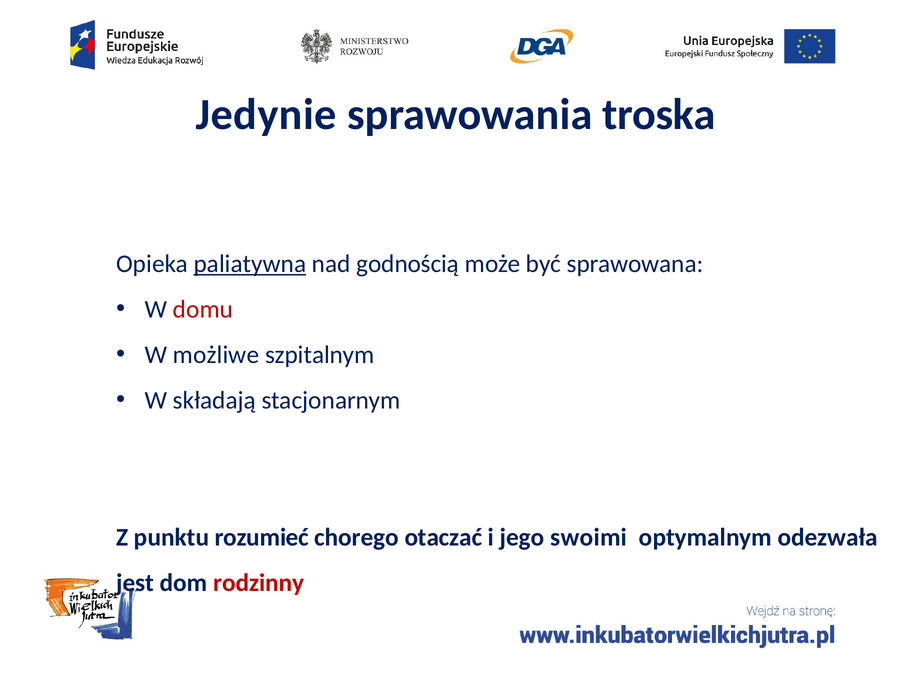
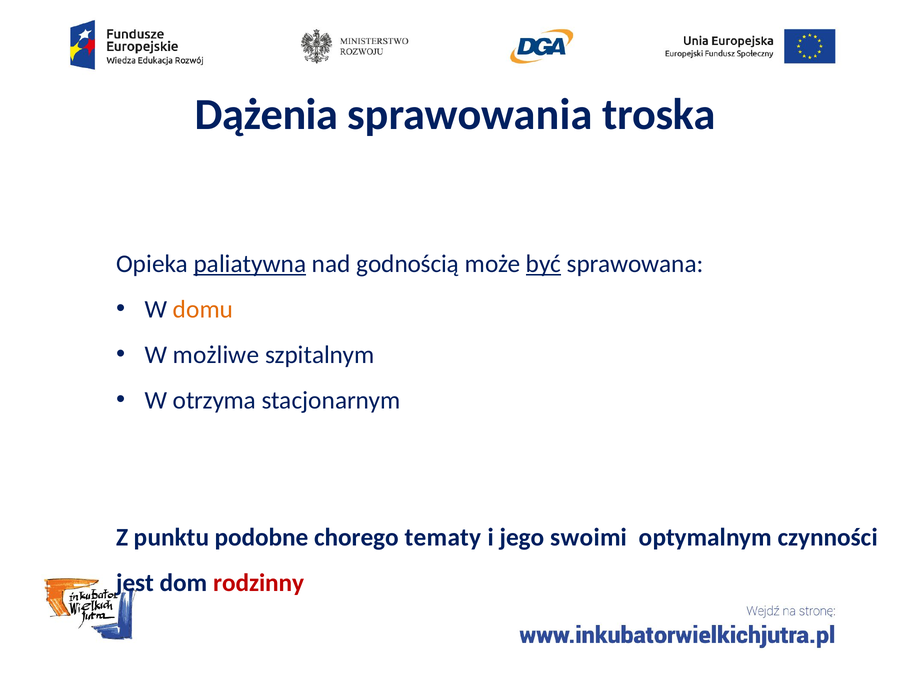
Jedynie: Jedynie -> Dążenia
być underline: none -> present
domu colour: red -> orange
składają: składają -> otrzyma
rozumieć: rozumieć -> podobne
otaczać: otaczać -> tematy
odezwała: odezwała -> czynności
